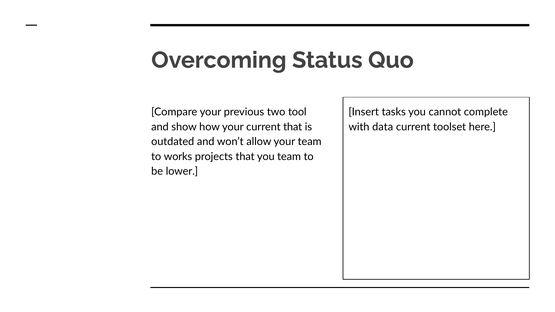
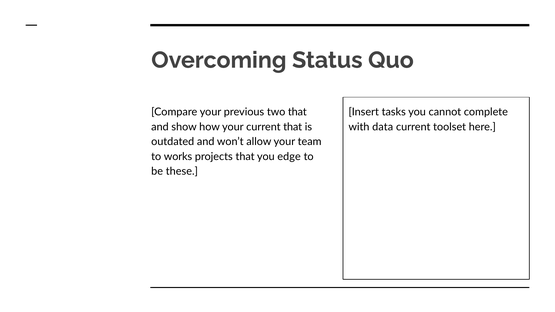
two tool: tool -> that
you team: team -> edge
lower: lower -> these
